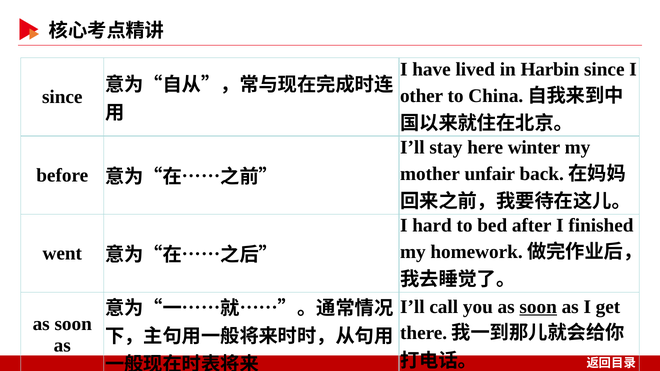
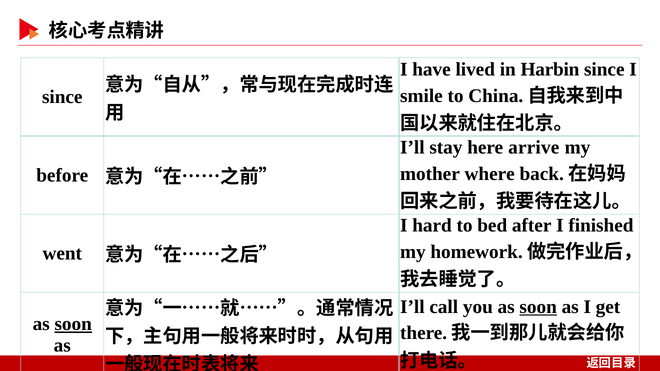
other: other -> smile
winter: winter -> arrive
unfair: unfair -> where
soon at (73, 324) underline: none -> present
